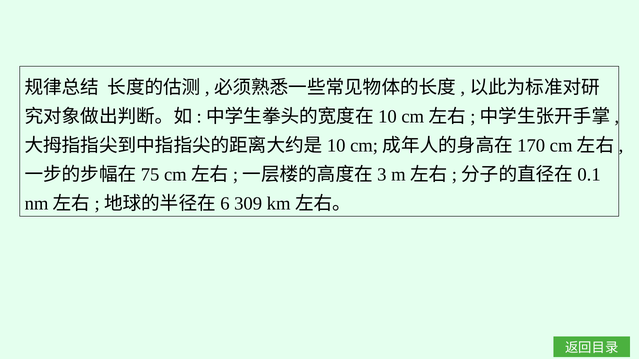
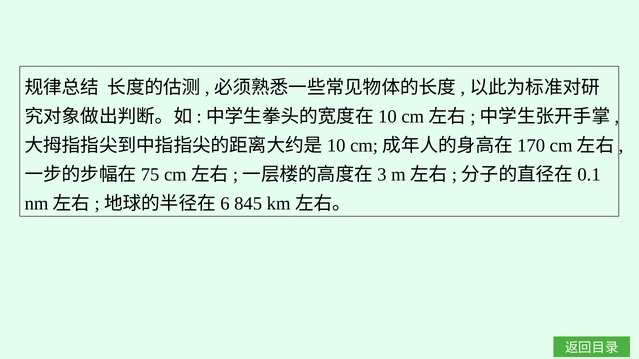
309: 309 -> 845
